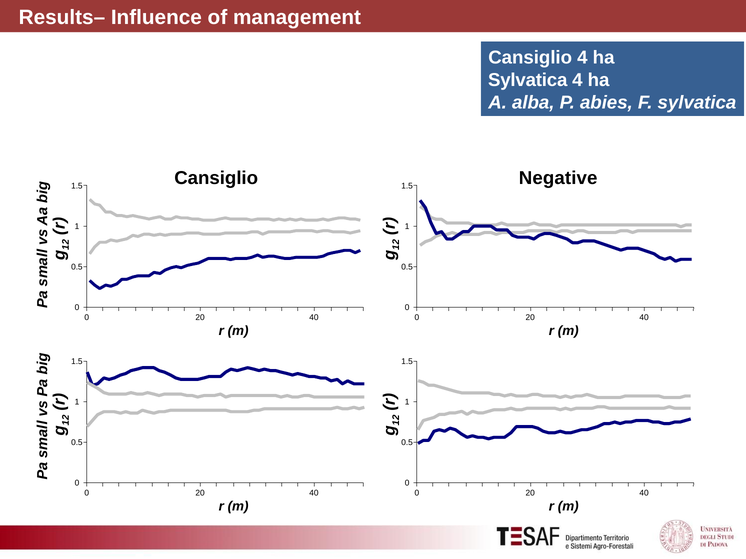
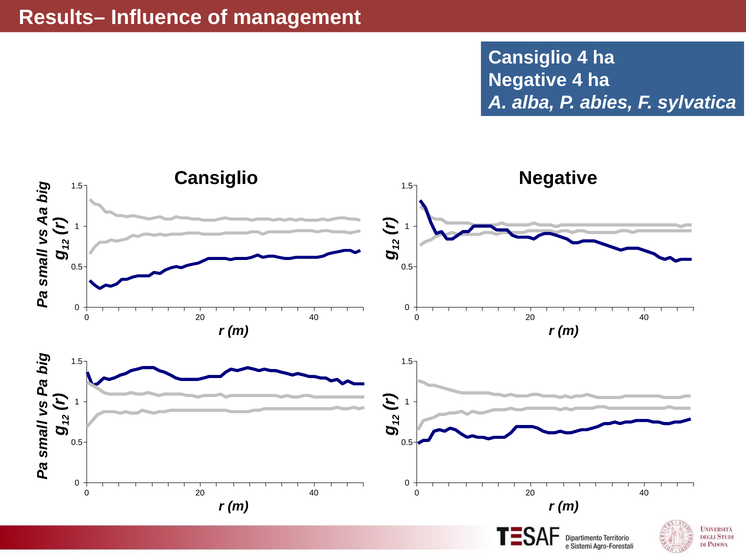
Sylvatica at (528, 80): Sylvatica -> Negative
